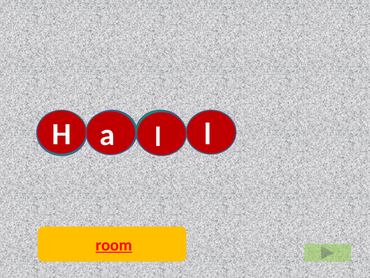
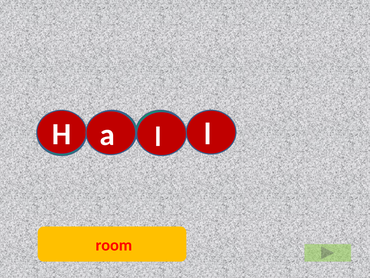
room underline: present -> none
